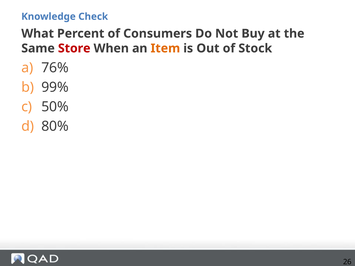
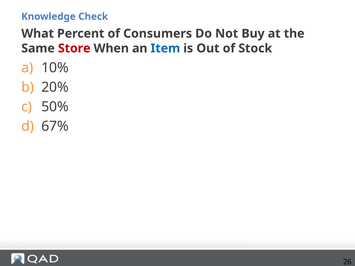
Item colour: orange -> blue
76%: 76% -> 10%
99%: 99% -> 20%
80%: 80% -> 67%
